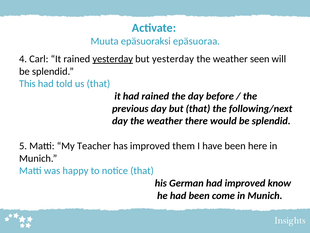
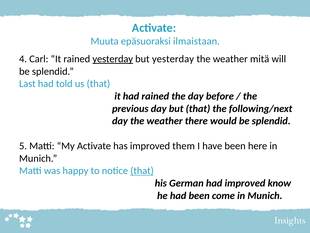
epäsuoraa: epäsuoraa -> ilmaistaan
seen: seen -> mitä
This: This -> Last
My Teacher: Teacher -> Activate
that at (142, 170) underline: none -> present
